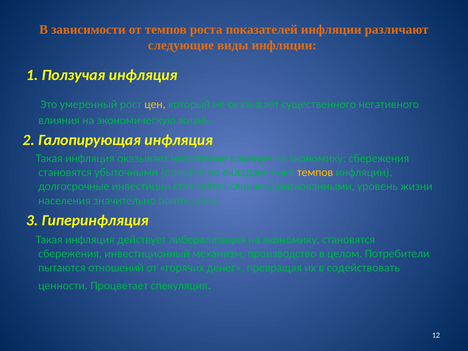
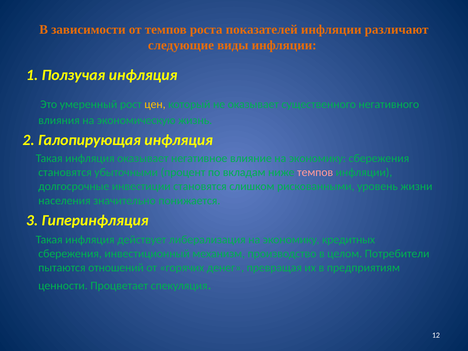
темпов at (315, 172) colour: yellow -> pink
экономику становятся: становятся -> кредитных
содействовать: содействовать -> предприятиям
